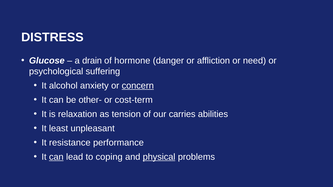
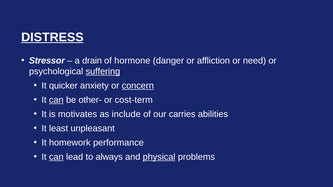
DISTRESS underline: none -> present
Glucose: Glucose -> Stressor
suffering underline: none -> present
alcohol: alcohol -> quicker
can at (56, 100) underline: none -> present
relaxation: relaxation -> motivates
tension: tension -> include
resistance: resistance -> homework
coping: coping -> always
